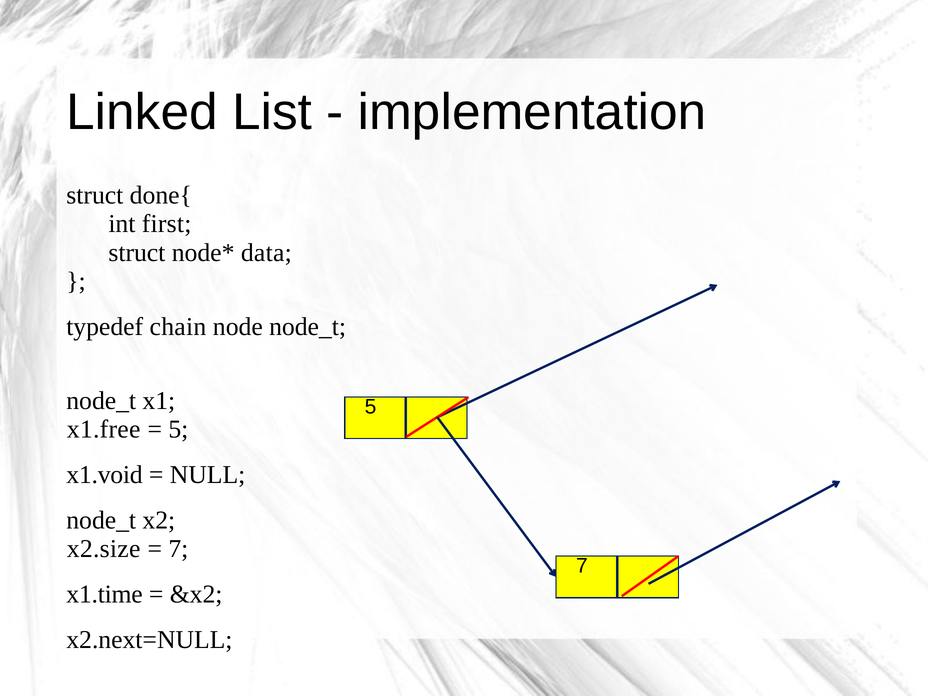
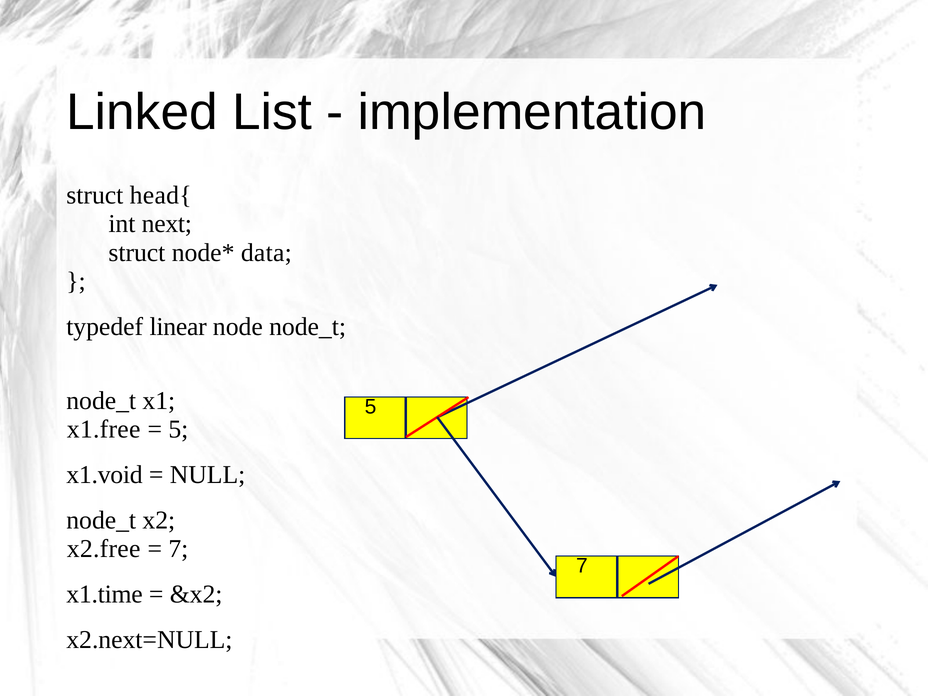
done{: done{ -> head{
first: first -> next
chain: chain -> linear
x2.size: x2.size -> x2.free
